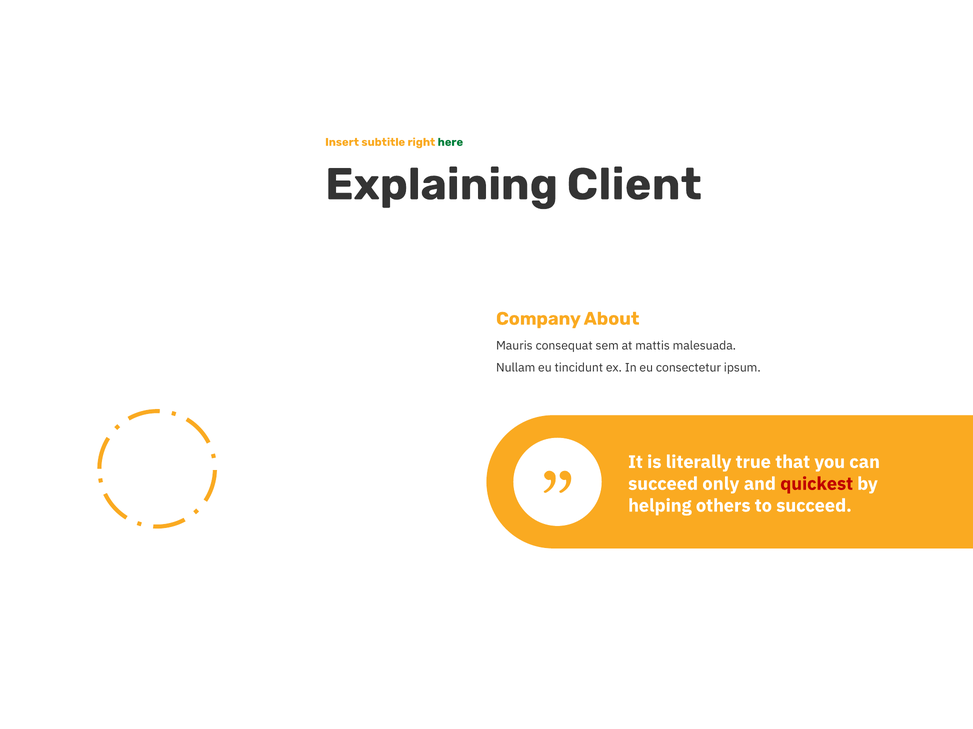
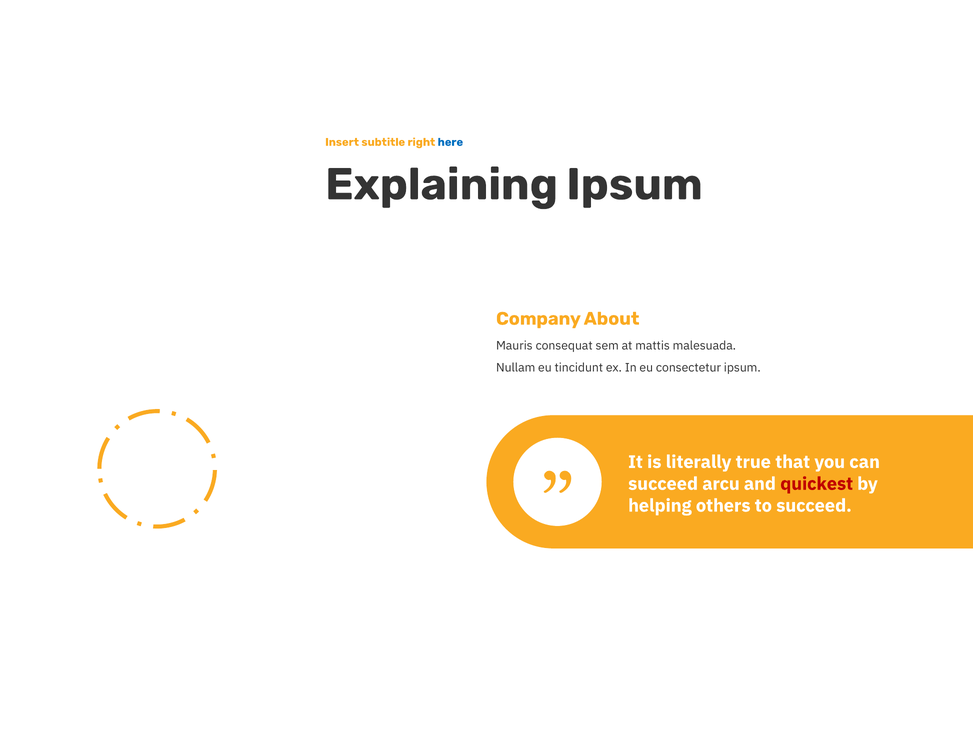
here colour: green -> blue
Explaining Client: Client -> Ipsum
only: only -> arcu
